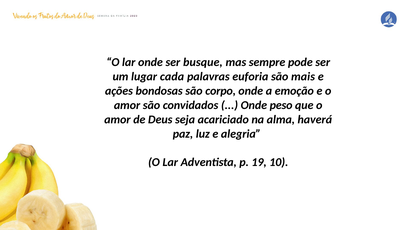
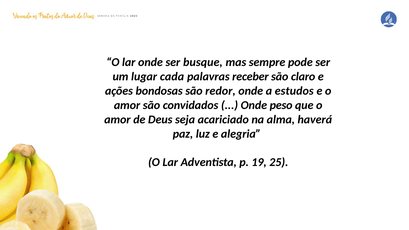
euforia: euforia -> receber
mais: mais -> claro
corpo: corpo -> redor
emoção: emoção -> estudos
10: 10 -> 25
